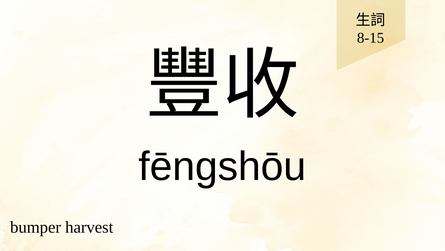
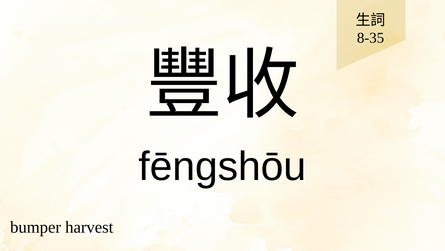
8-15: 8-15 -> 8-35
